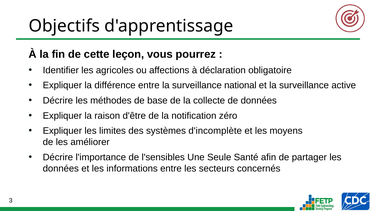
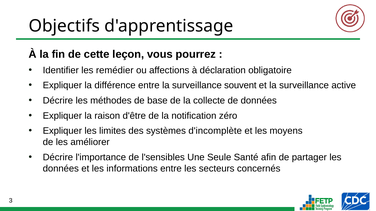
agricoles: agricoles -> remédier
national: national -> souvent
